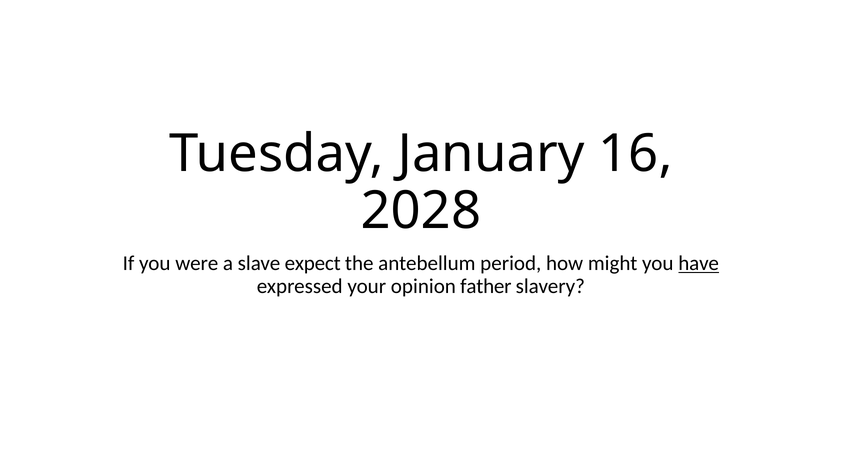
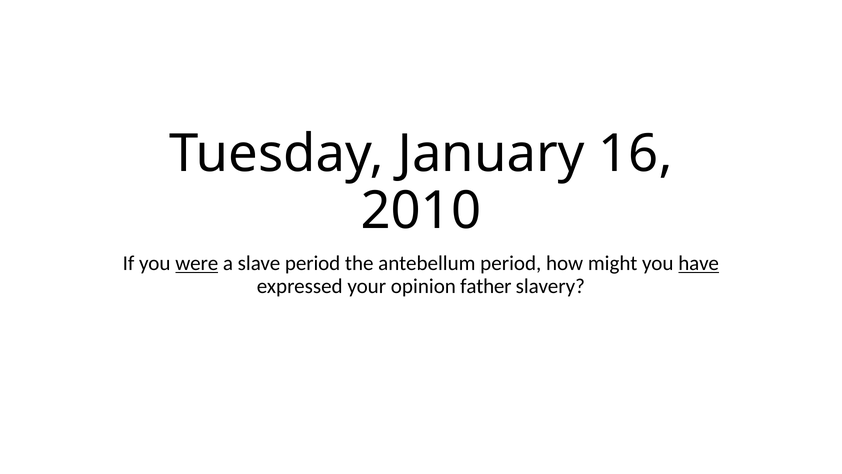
2028: 2028 -> 2010
were underline: none -> present
slave expect: expect -> period
